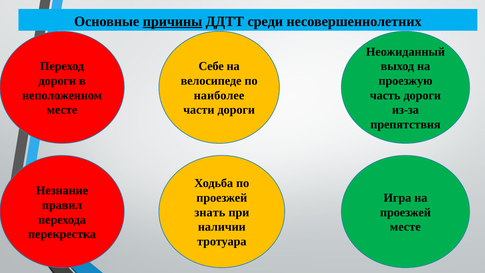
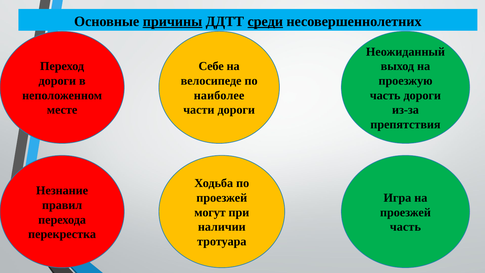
среди underline: none -> present
знать: знать -> могут
месте at (405, 227): месте -> часть
